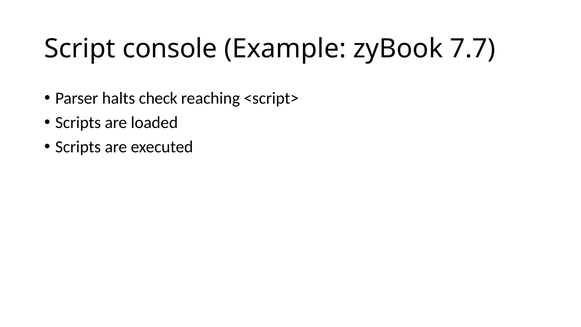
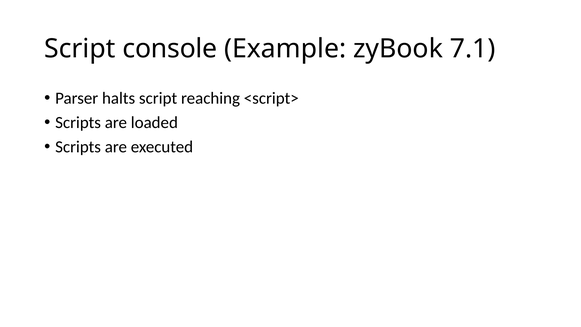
7.7: 7.7 -> 7.1
halts check: check -> script
